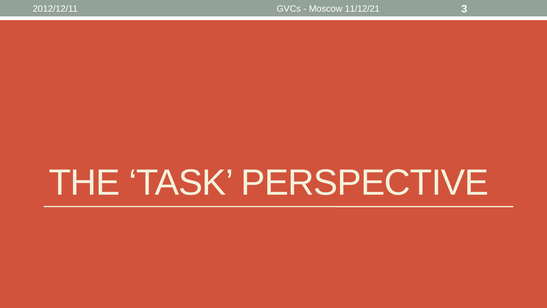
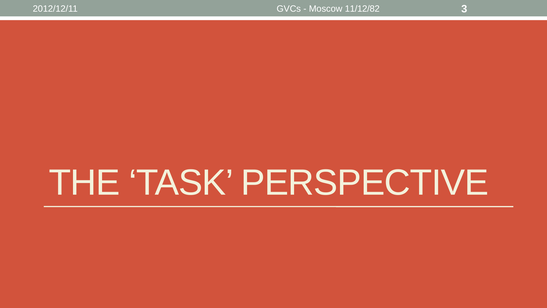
11/12/21: 11/12/21 -> 11/12/82
